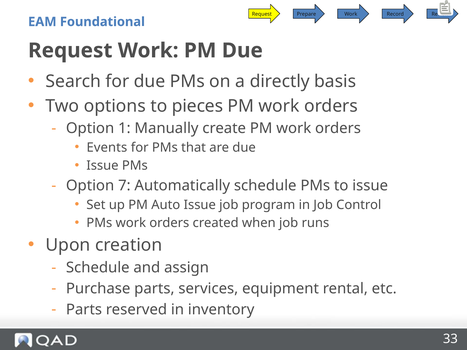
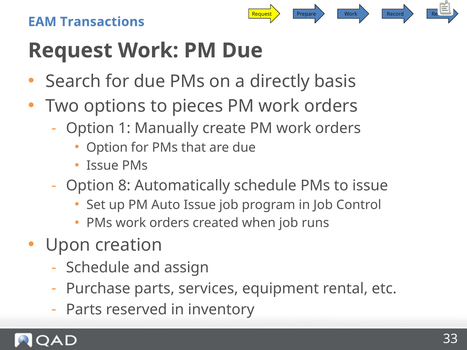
Foundational: Foundational -> Transactions
Events at (107, 148): Events -> Option
7: 7 -> 8
